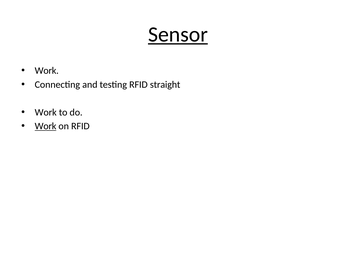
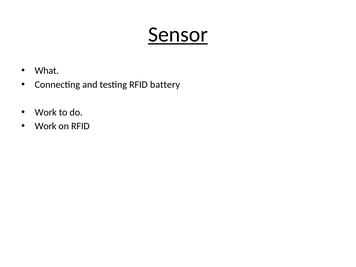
Work at (47, 71): Work -> What
straight: straight -> battery
Work at (46, 126) underline: present -> none
